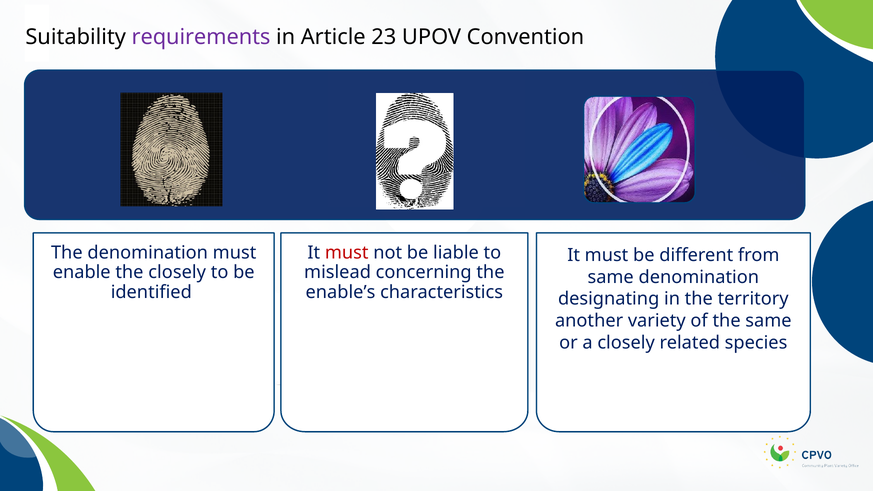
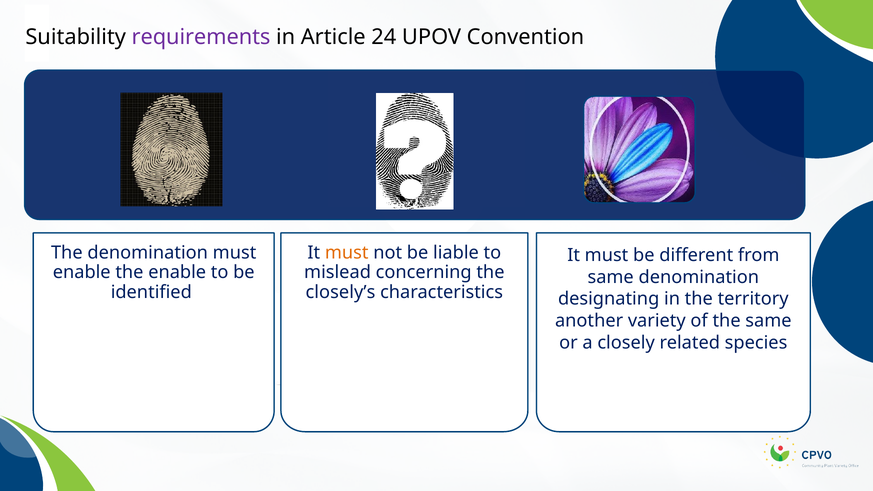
23: 23 -> 24
must at (347, 253) colour: red -> orange
the closely: closely -> enable
enable’s: enable’s -> closely’s
